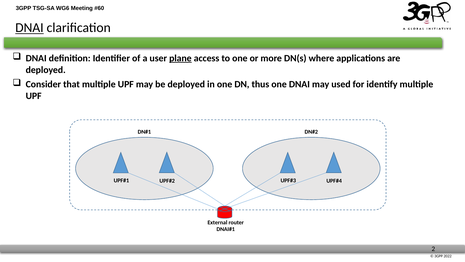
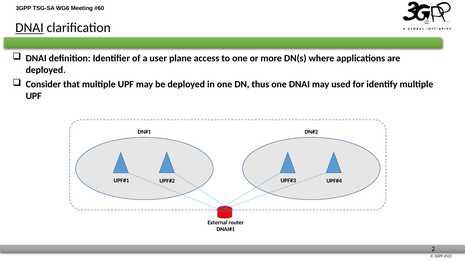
plane underline: present -> none
